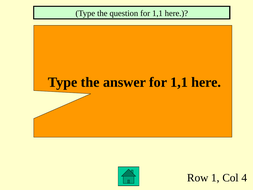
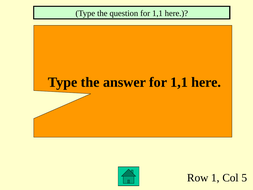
4: 4 -> 5
